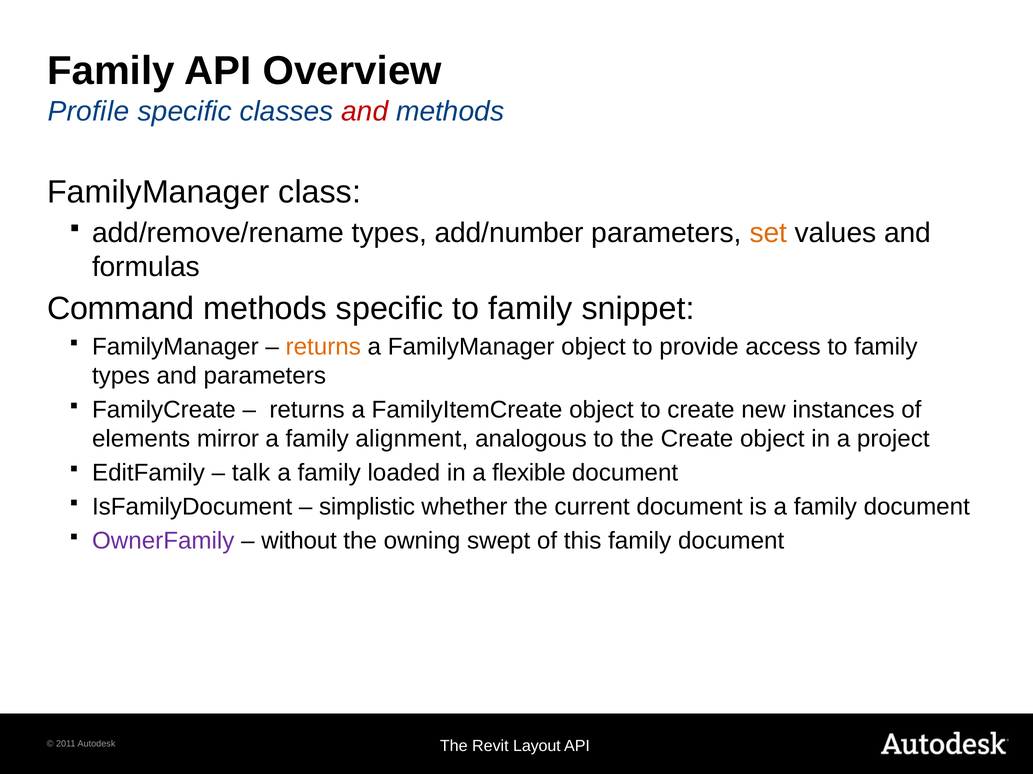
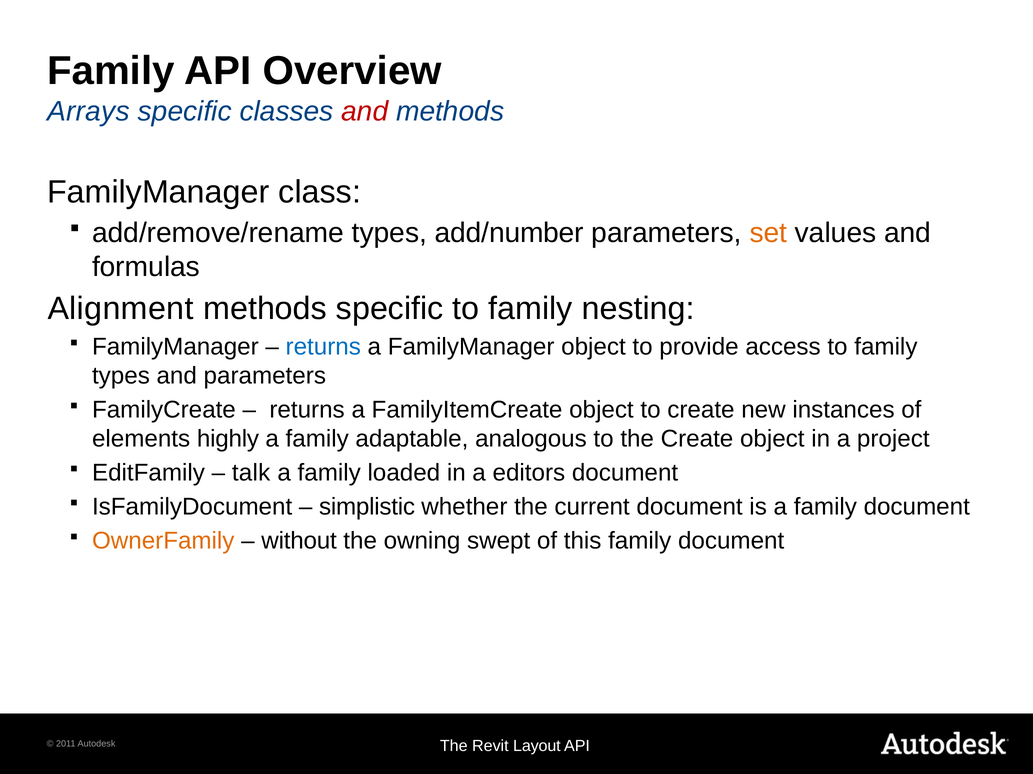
Profile: Profile -> Arrays
Command: Command -> Alignment
snippet: snippet -> nesting
returns at (323, 347) colour: orange -> blue
mirror: mirror -> highly
alignment: alignment -> adaptable
flexible: flexible -> editors
OwnerFamily colour: purple -> orange
